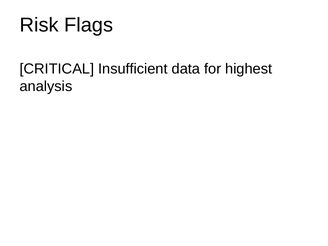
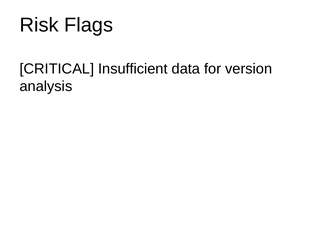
highest: highest -> version
